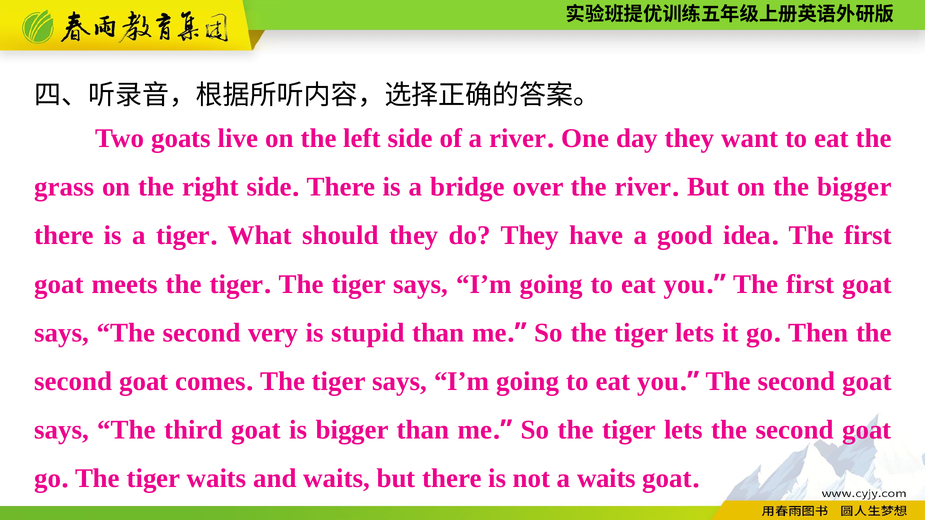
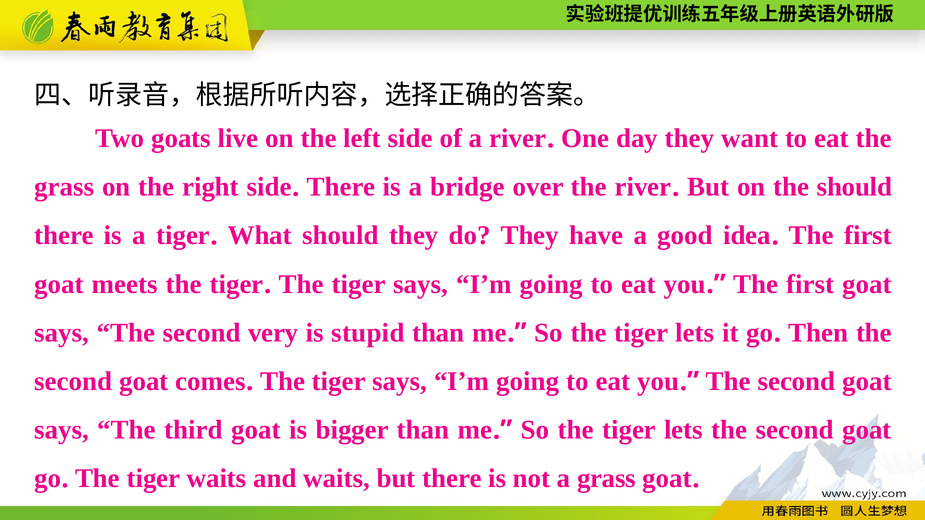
the bigger: bigger -> should
a waits: waits -> grass
